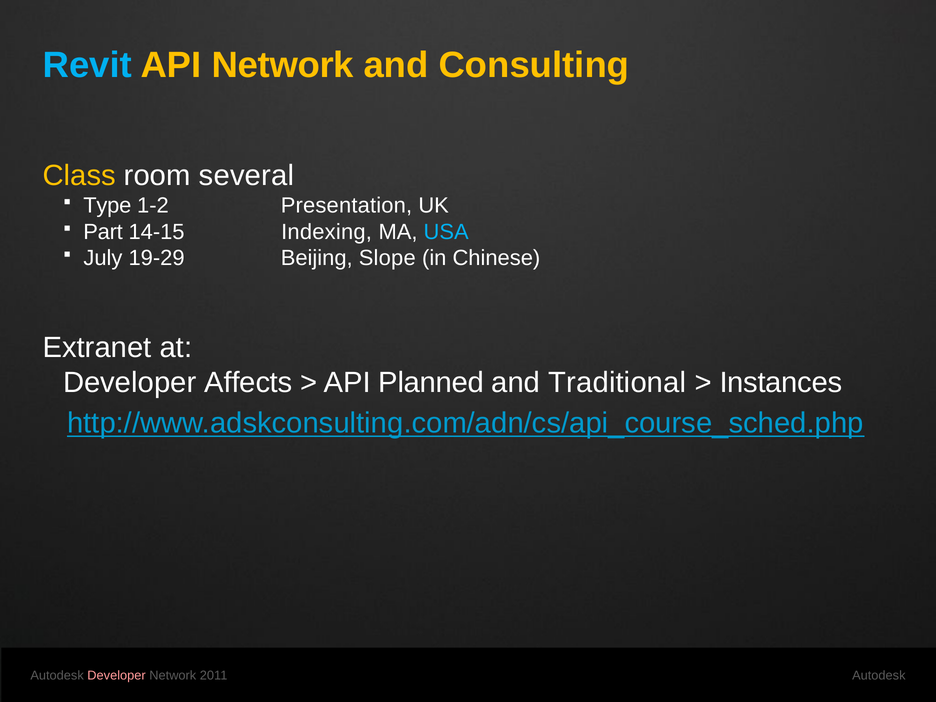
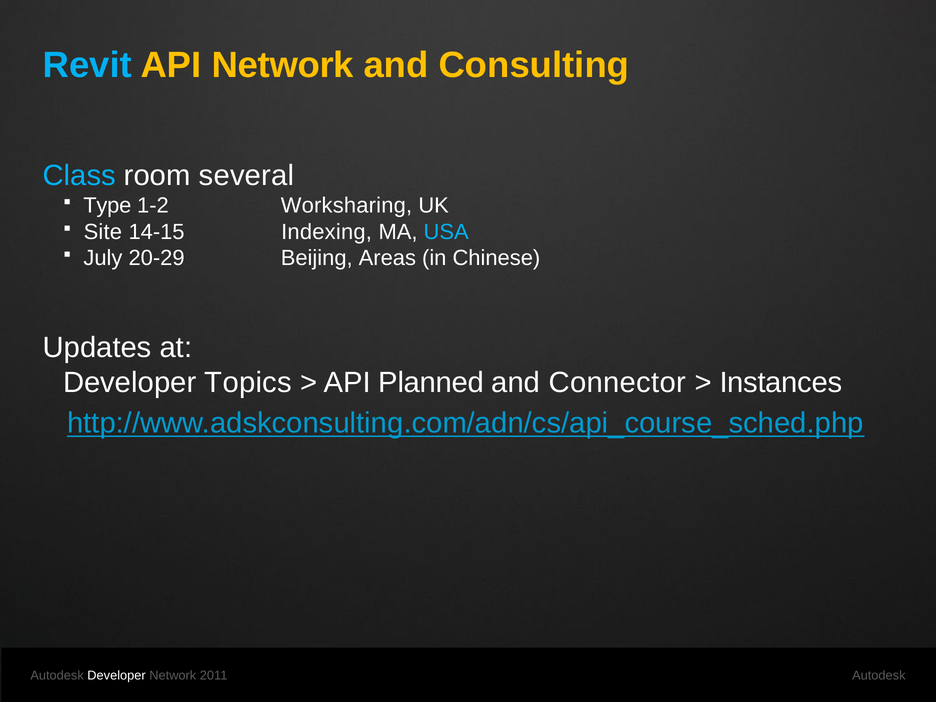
Class colour: yellow -> light blue
Presentation: Presentation -> Worksharing
Part: Part -> Site
19-29: 19-29 -> 20-29
Slope: Slope -> Areas
Extranet: Extranet -> Updates
Affects: Affects -> Topics
Traditional: Traditional -> Connector
Developer at (117, 675) colour: pink -> white
